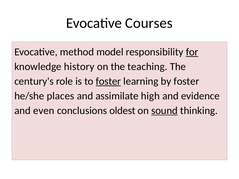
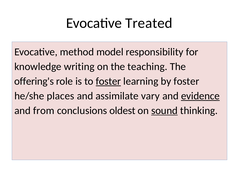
Courses: Courses -> Treated
for underline: present -> none
history: history -> writing
century's: century's -> offering's
high: high -> vary
evidence underline: none -> present
even: even -> from
